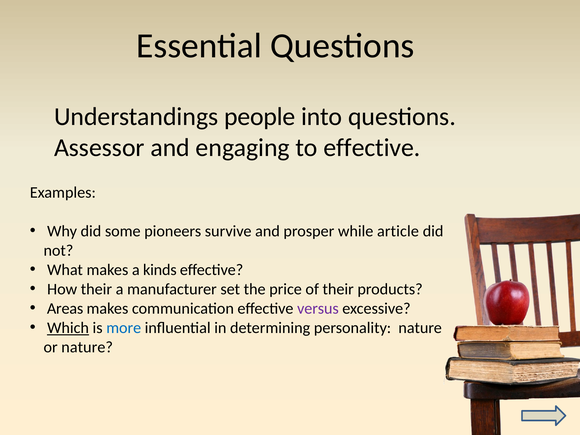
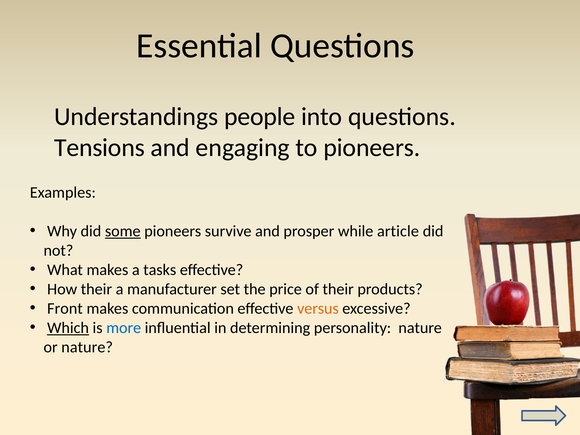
Assessor: Assessor -> Tensions
to effective: effective -> pioneers
some underline: none -> present
kinds: kinds -> tasks
Areas: Areas -> Front
versus colour: purple -> orange
